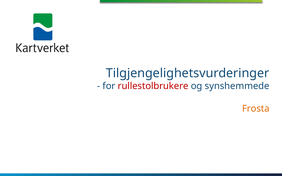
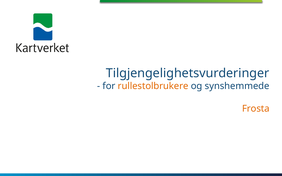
rullestolbrukere colour: red -> orange
